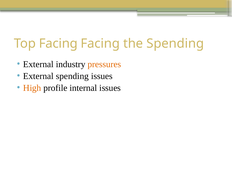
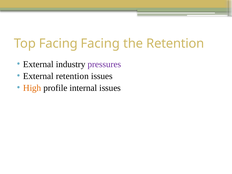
the Spending: Spending -> Retention
pressures colour: orange -> purple
External spending: spending -> retention
